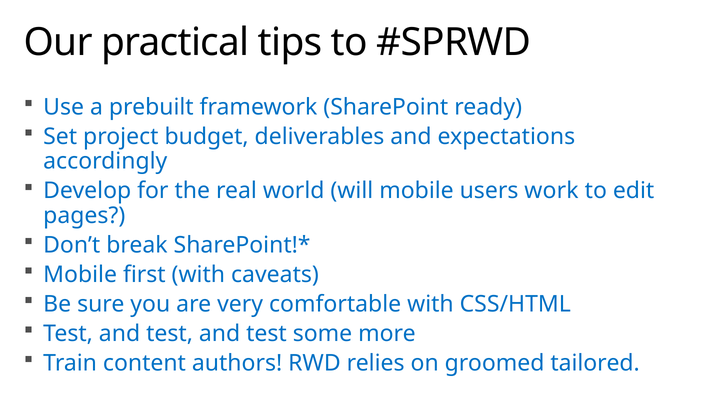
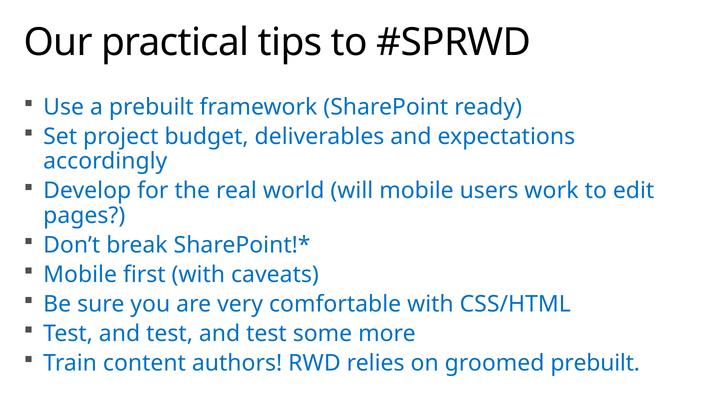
groomed tailored: tailored -> prebuilt
